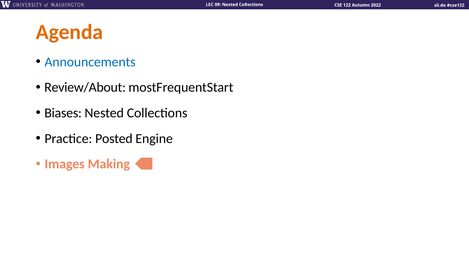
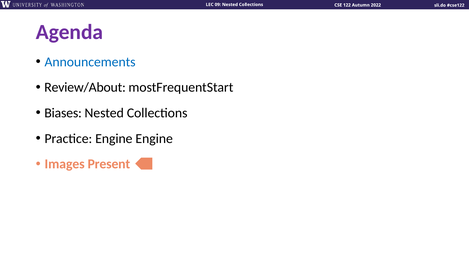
Agenda colour: orange -> purple
Practice Posted: Posted -> Engine
Making: Making -> Present
